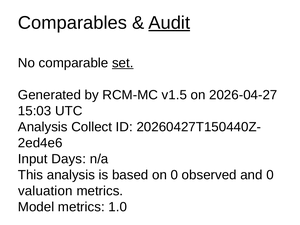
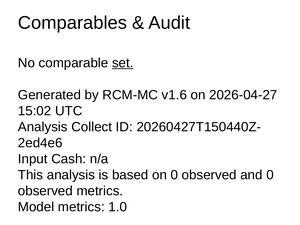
Audit underline: present -> none
v1.5: v1.5 -> v1.6
15:03: 15:03 -> 15:02
Days: Days -> Cash
valuation at (45, 191): valuation -> observed
